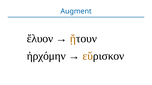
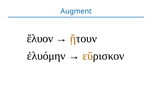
ἠρχόμην: ἠρχόμην -> ἐλυόμην
